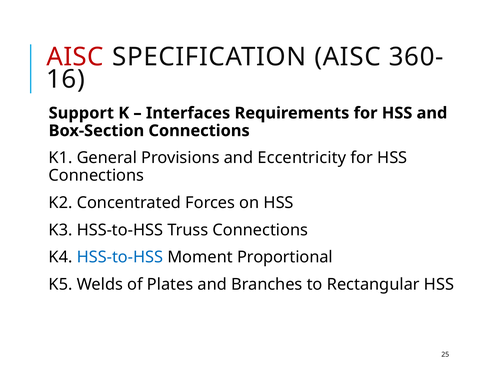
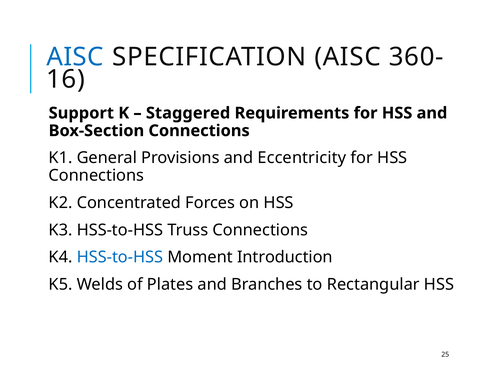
AISC at (75, 57) colour: red -> blue
Interfaces: Interfaces -> Staggered
Proportional: Proportional -> Introduction
